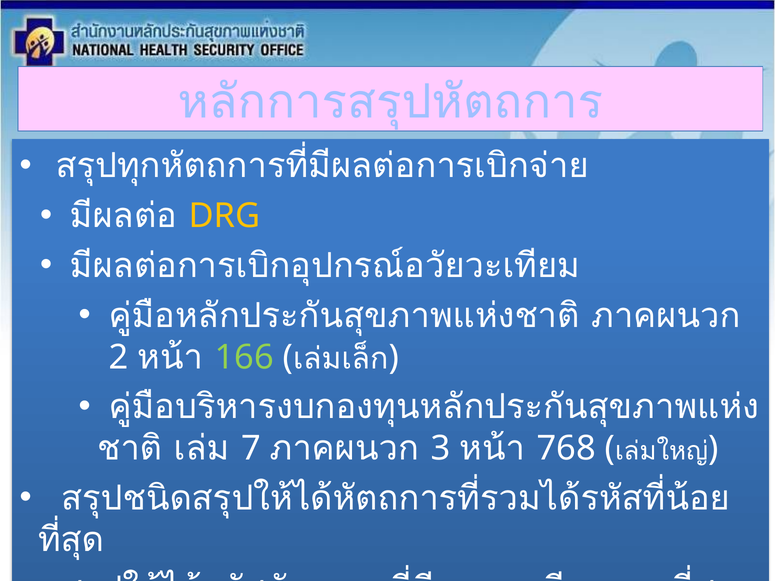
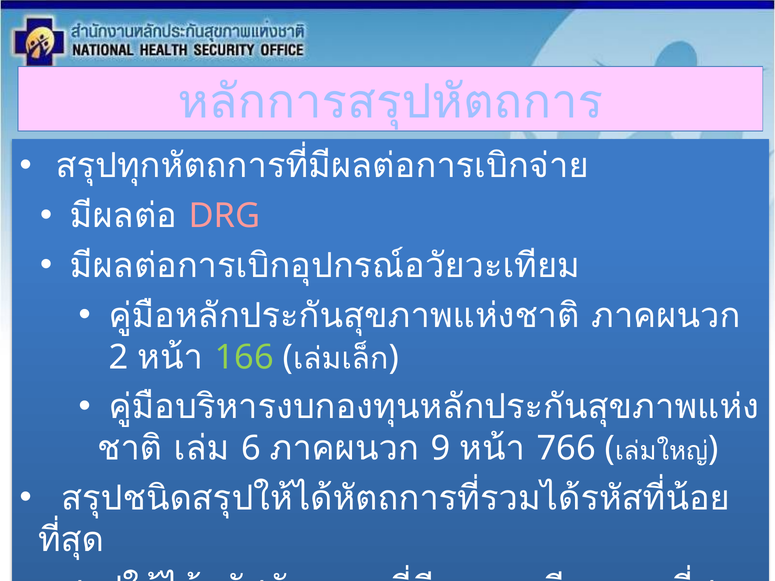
DRG colour: yellow -> pink
7: 7 -> 6
3: 3 -> 9
768: 768 -> 766
